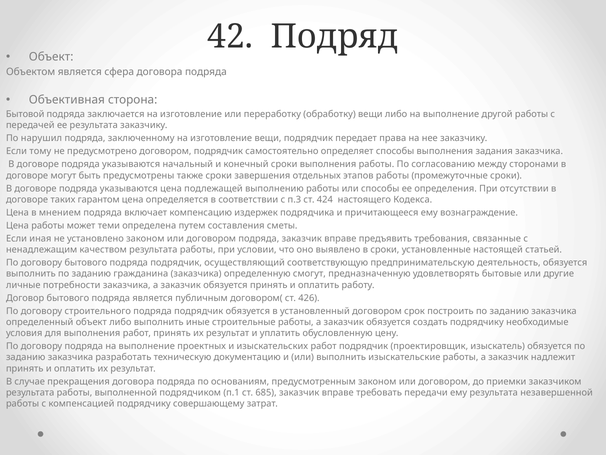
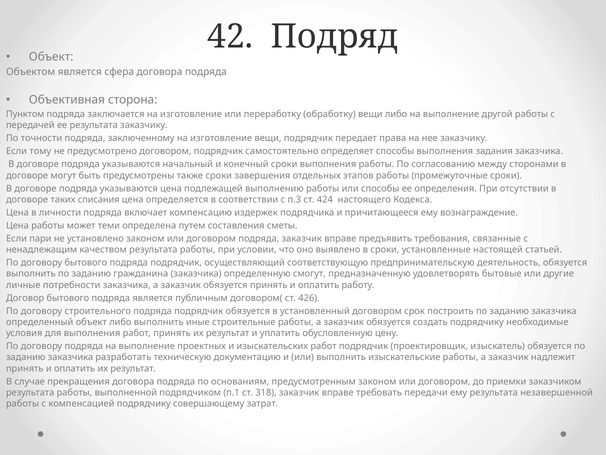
Бытовой: Бытовой -> Пунктом
нарушил: нарушил -> точности
гарантом: гарантом -> списания
мнением: мнением -> личности
иная: иная -> пари
685: 685 -> 318
